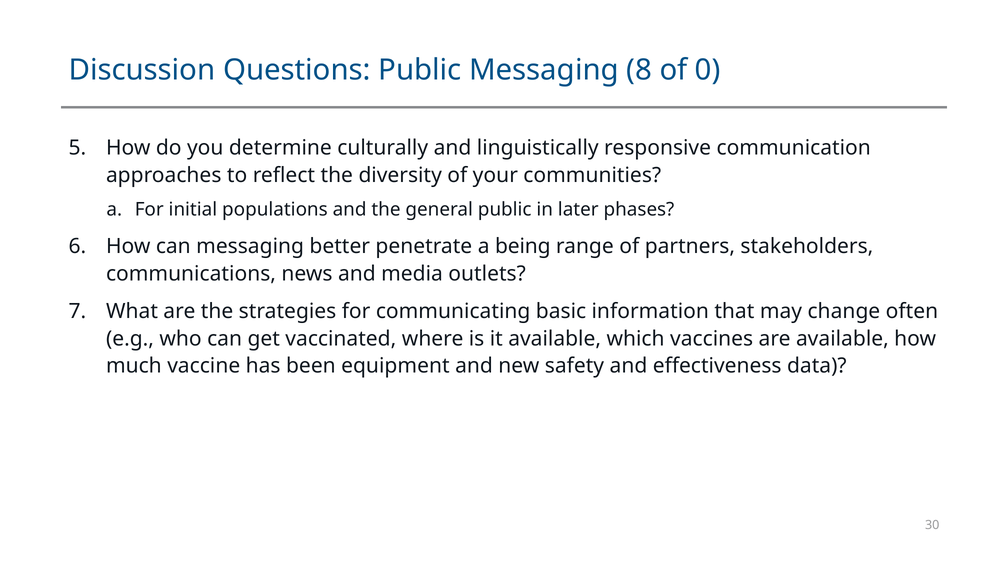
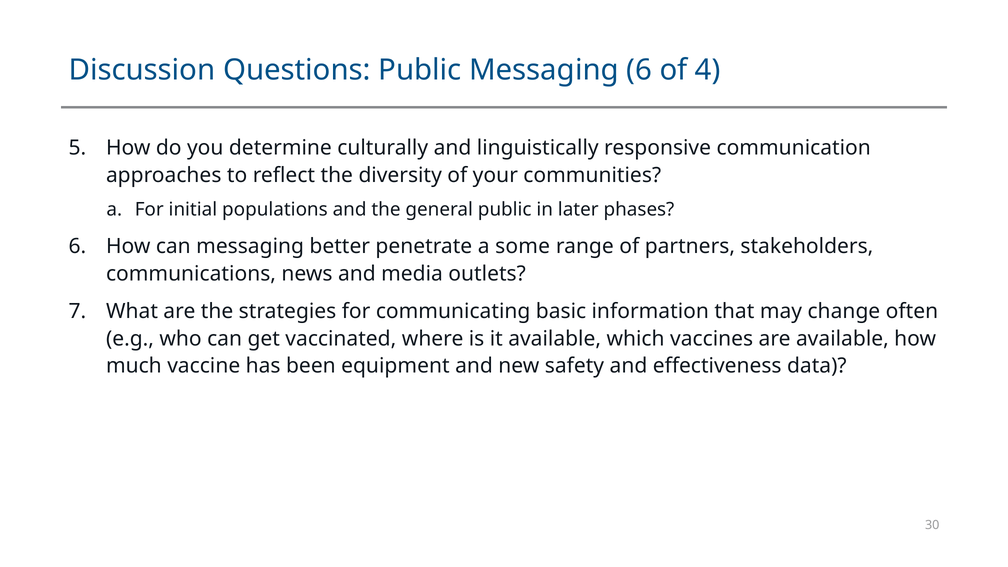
Messaging 8: 8 -> 6
0: 0 -> 4
being: being -> some
